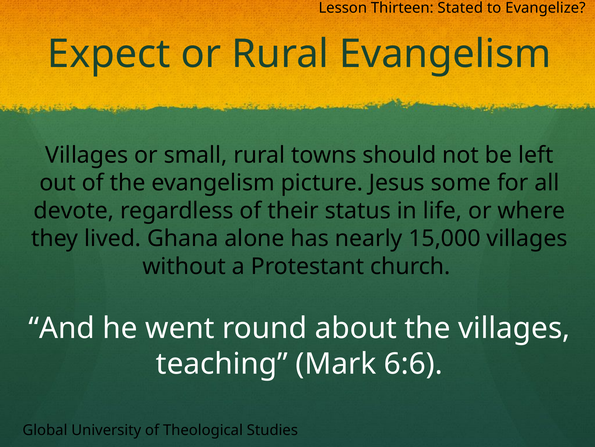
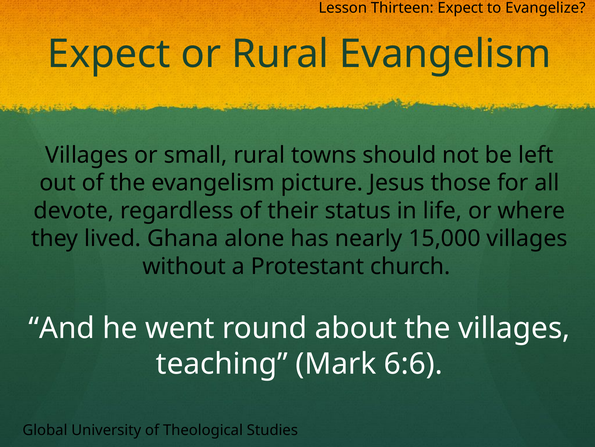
Thirteen Stated: Stated -> Expect
some: some -> those
